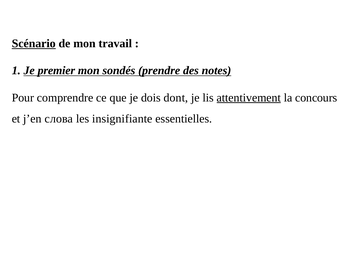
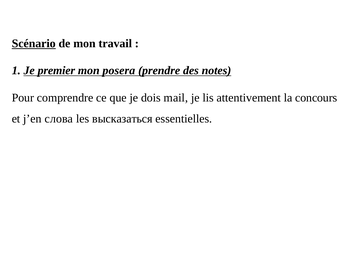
sondés: sondés -> posera
dont: dont -> mail
attentivement underline: present -> none
insignifiante: insignifiante -> высказаться
